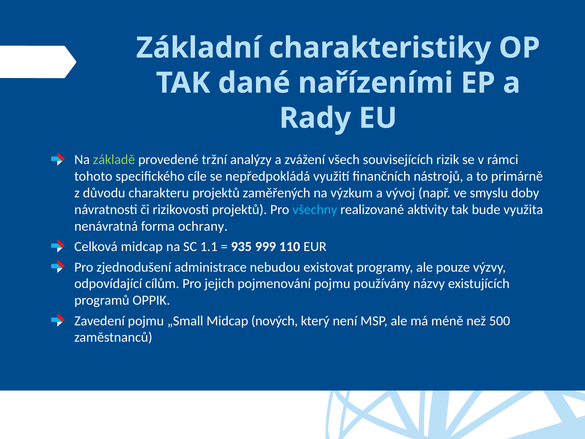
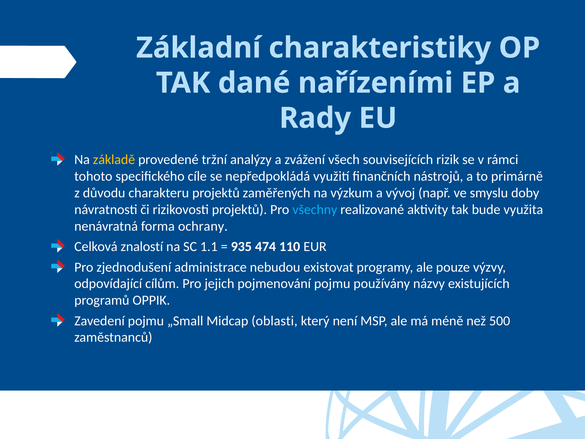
základě colour: light green -> yellow
Celková midcap: midcap -> znalostí
999: 999 -> 474
nových: nových -> oblasti
